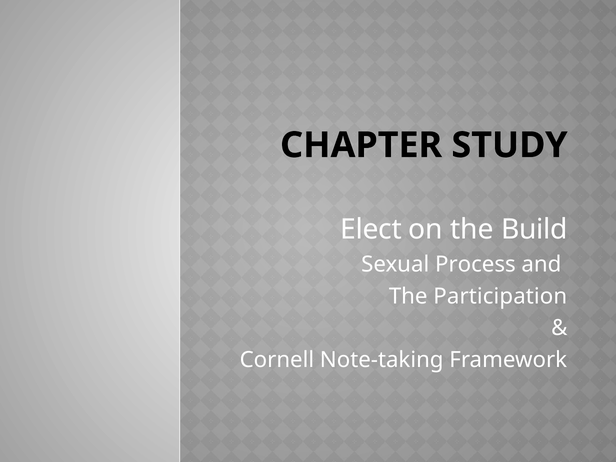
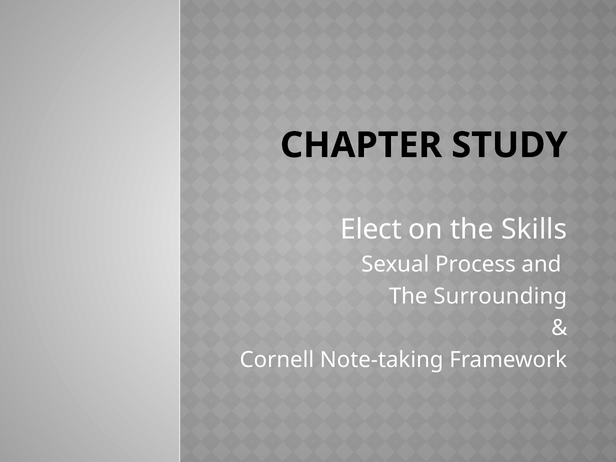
Build: Build -> Skills
Participation: Participation -> Surrounding
